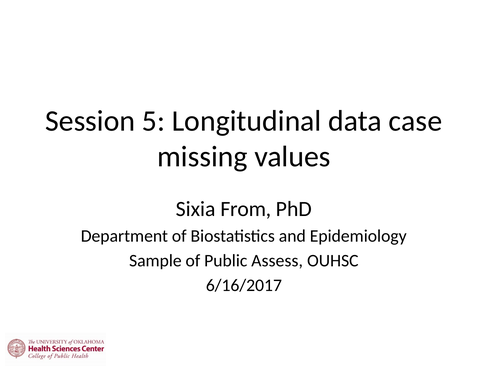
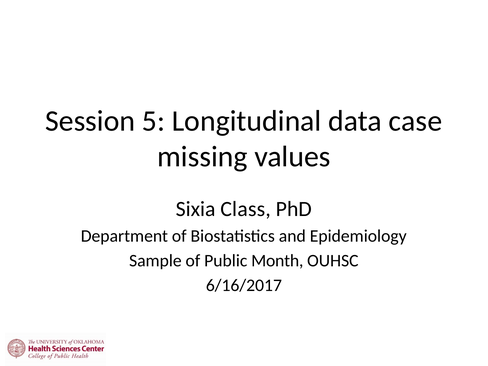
From: From -> Class
Assess: Assess -> Month
